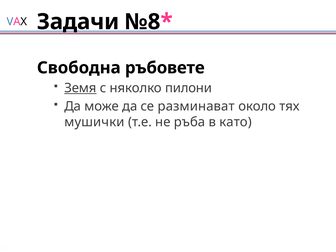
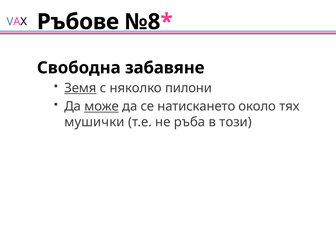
Задачи: Задачи -> Ръбове
ръбовете: ръбовете -> забавяне
може underline: none -> present
разминават: разминават -> натискането
като: като -> този
